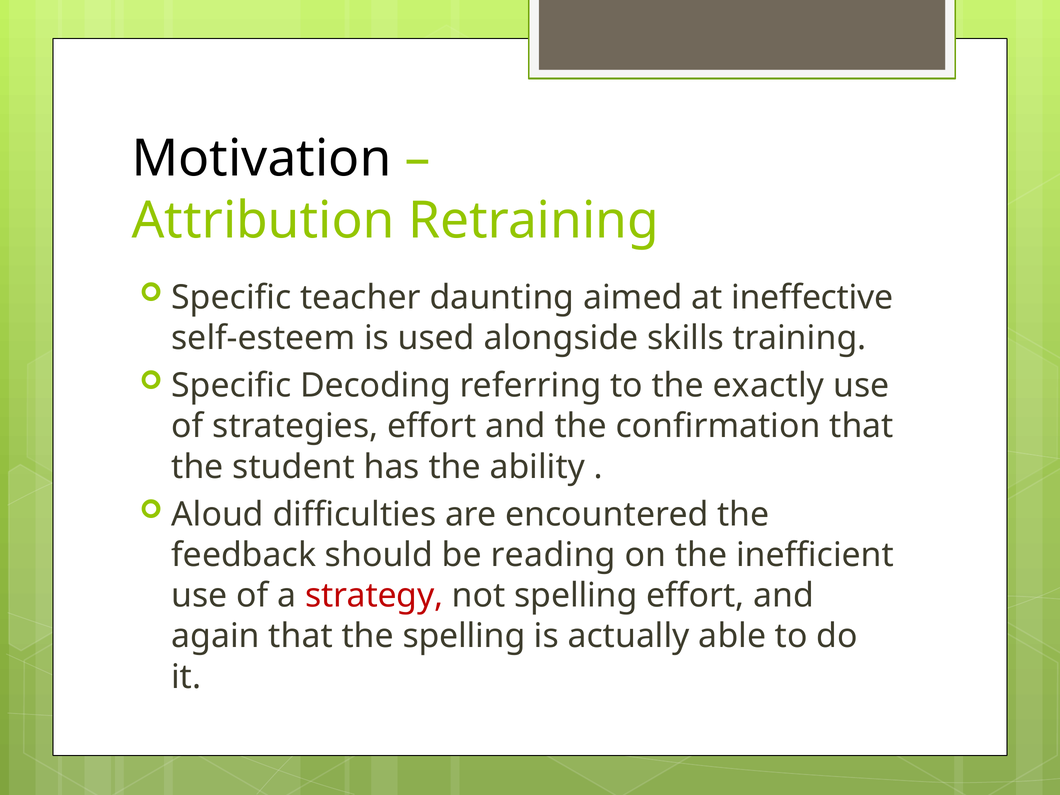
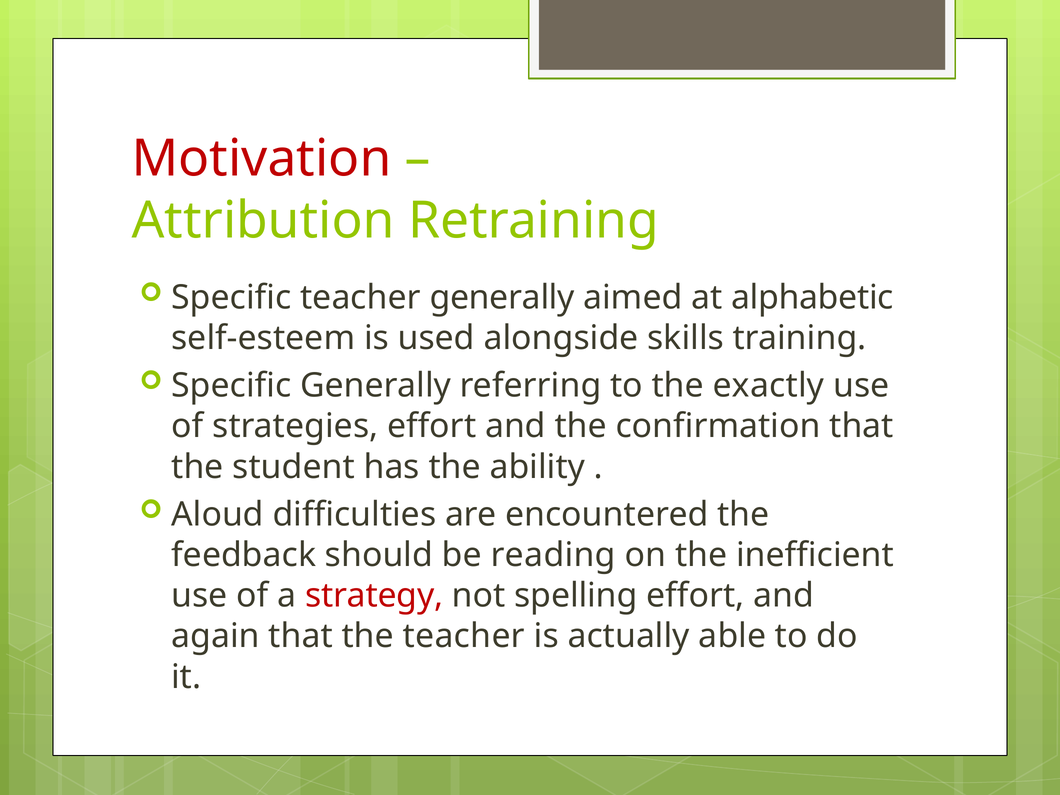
Motivation colour: black -> red
teacher daunting: daunting -> generally
ineffective: ineffective -> alphabetic
Specific Decoding: Decoding -> Generally
the spelling: spelling -> teacher
